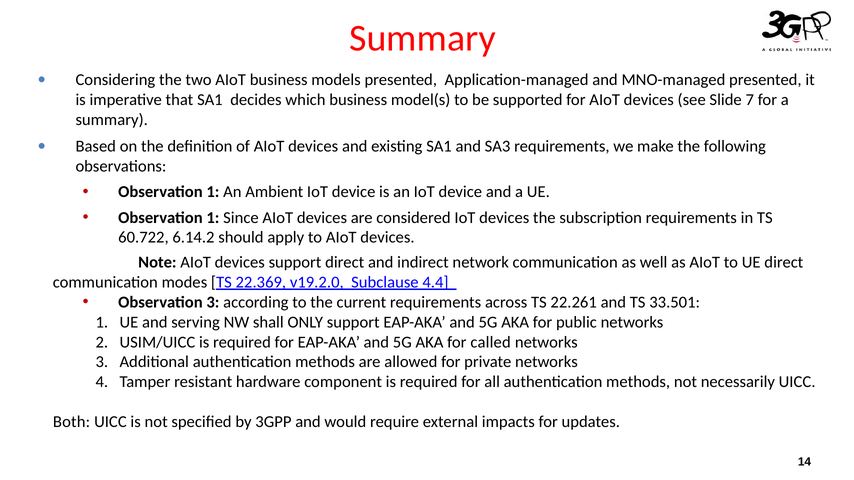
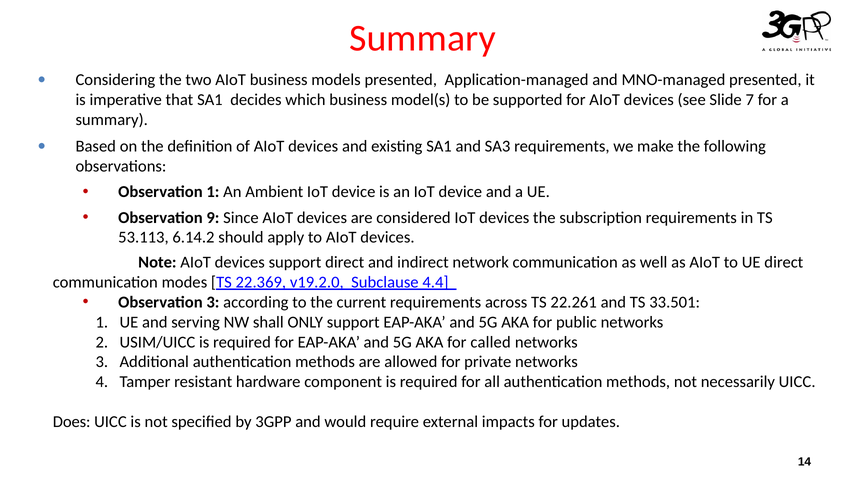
1 at (213, 218): 1 -> 9
60.722: 60.722 -> 53.113
Both: Both -> Does
